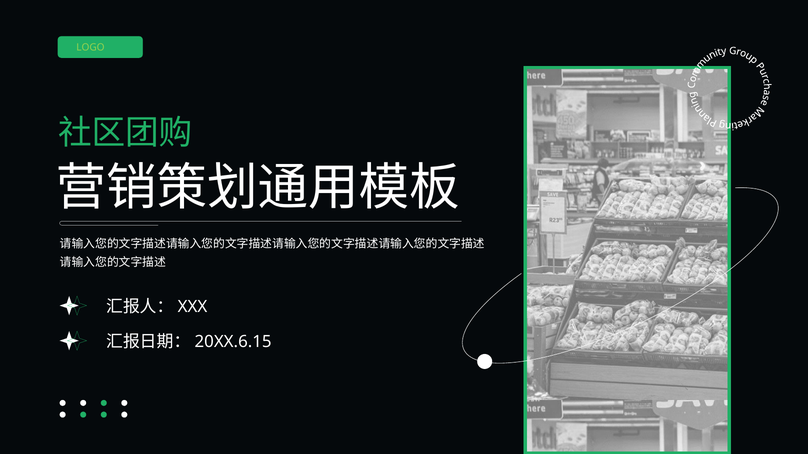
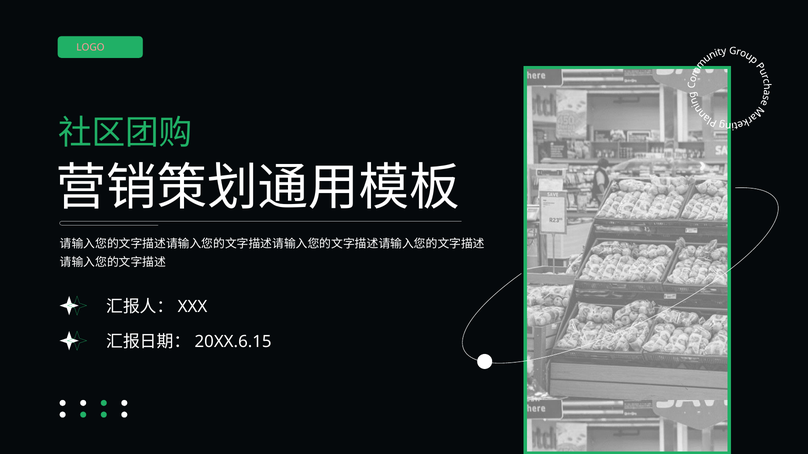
LOGO colour: light green -> pink
